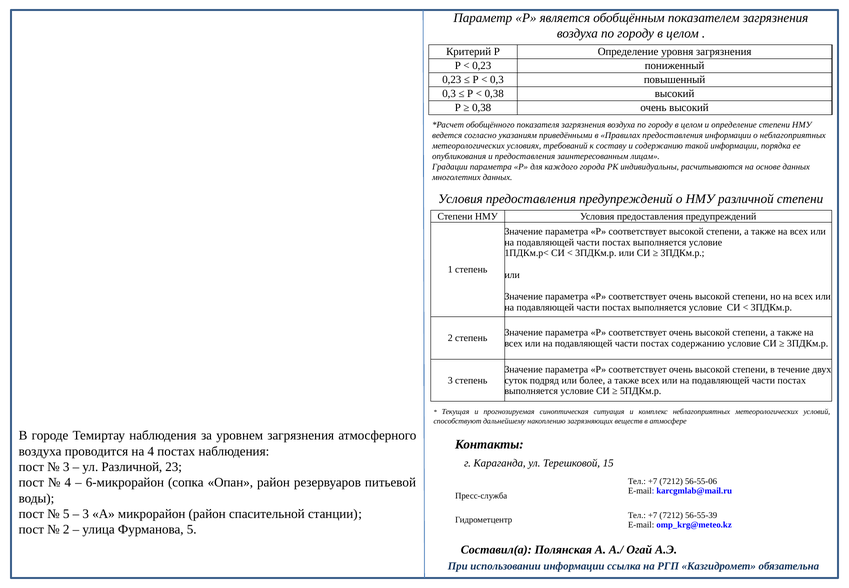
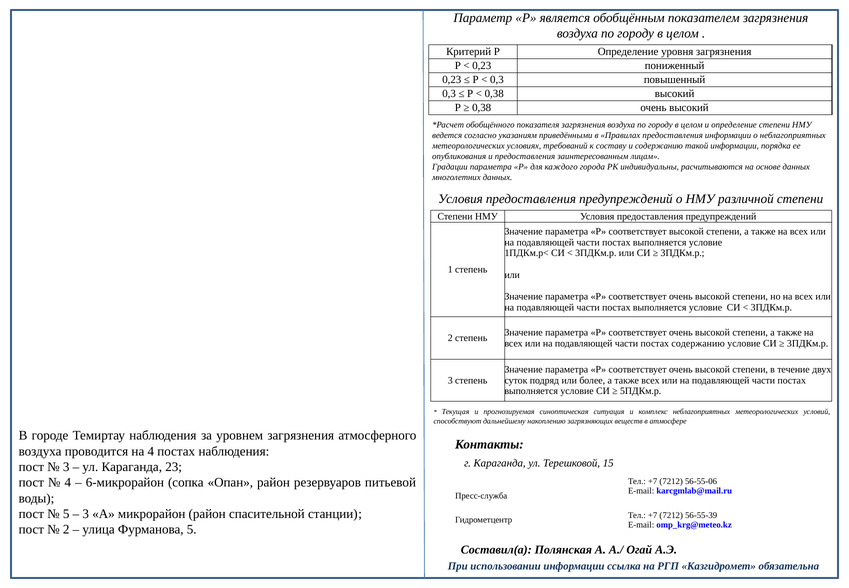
ул Различной: Различной -> Караганда
